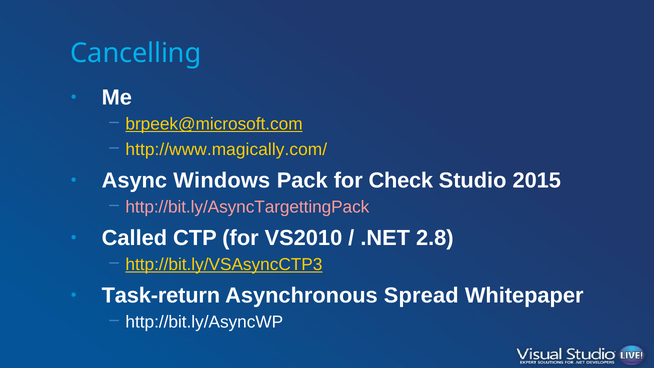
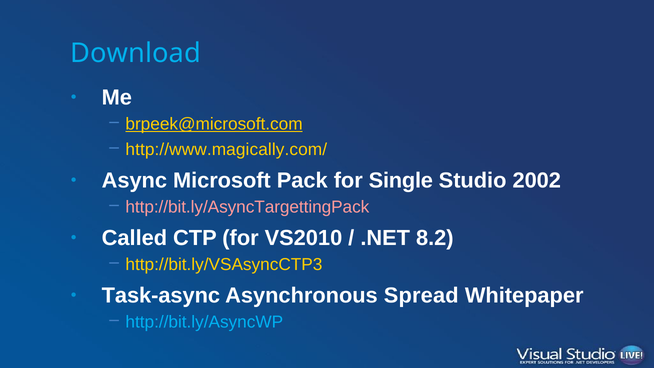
Cancelling: Cancelling -> Download
Windows: Windows -> Microsoft
Check: Check -> Single
2015: 2015 -> 2002
2.8: 2.8 -> 8.2
http://bit.ly/VSAsyncCTP3 underline: present -> none
Task-return: Task-return -> Task-async
http://bit.ly/AsyncWP colour: white -> light blue
